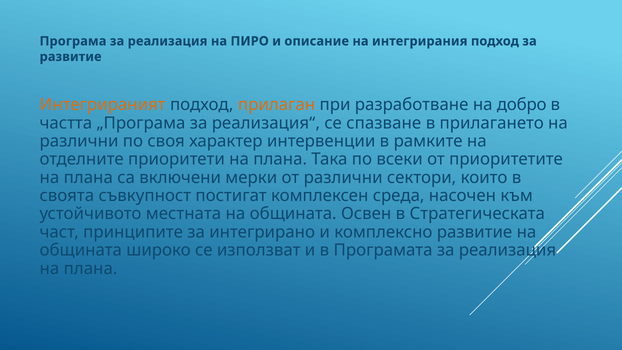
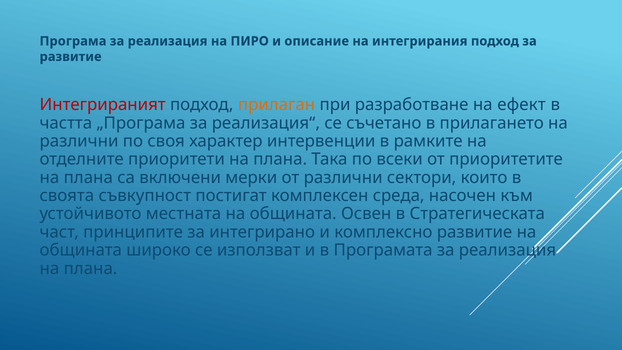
Интегрираният colour: orange -> red
добро: добро -> ефект
спазване: спазване -> съчетано
